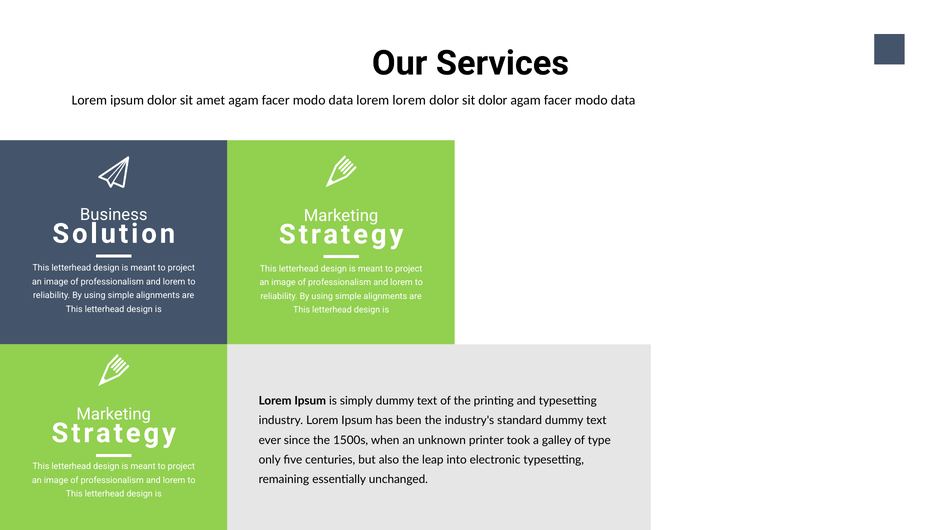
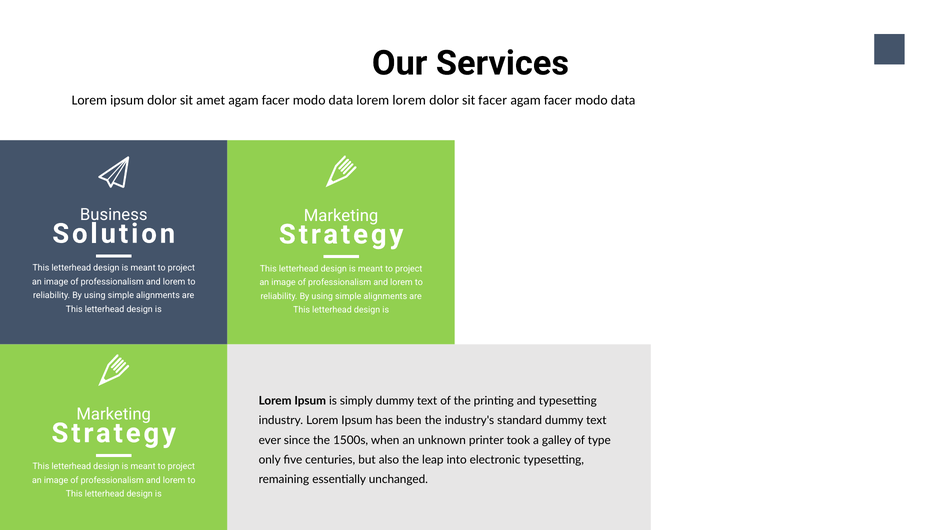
sit dolor: dolor -> facer
